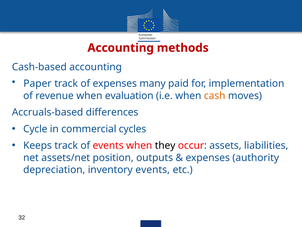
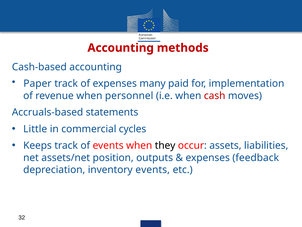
evaluation: evaluation -> personnel
cash colour: orange -> red
differences: differences -> statements
Cycle: Cycle -> Little
authority: authority -> feedback
